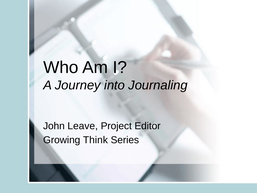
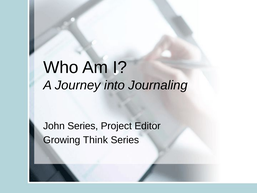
John Leave: Leave -> Series
